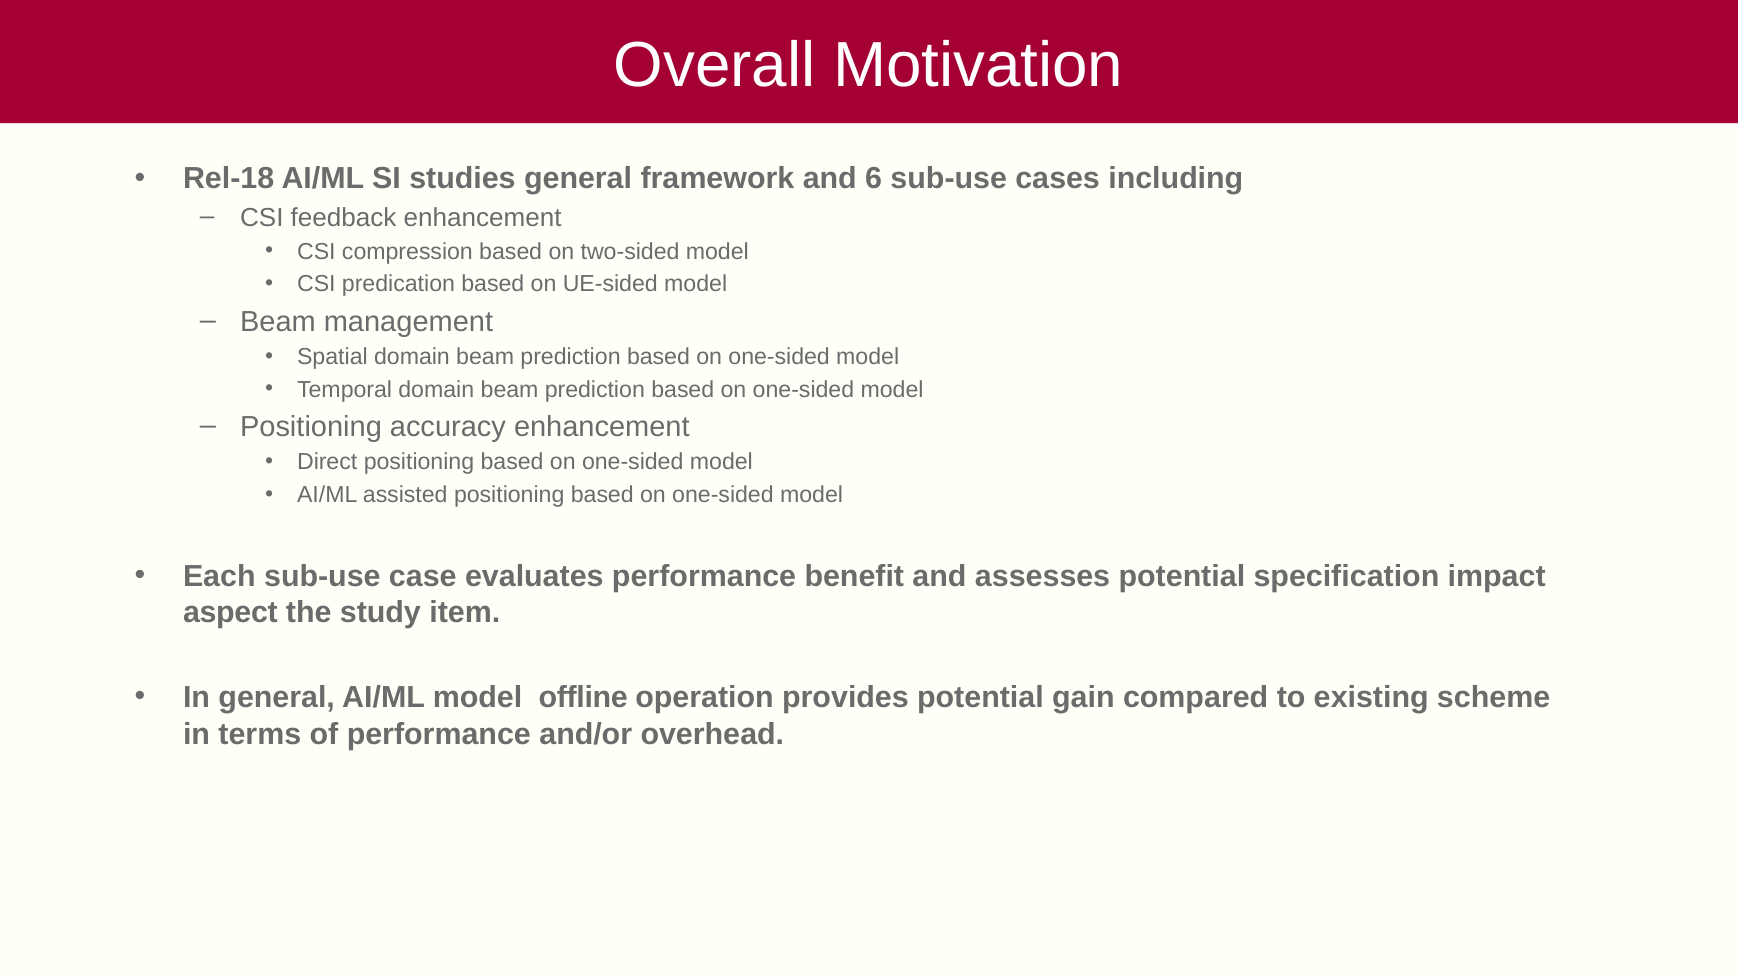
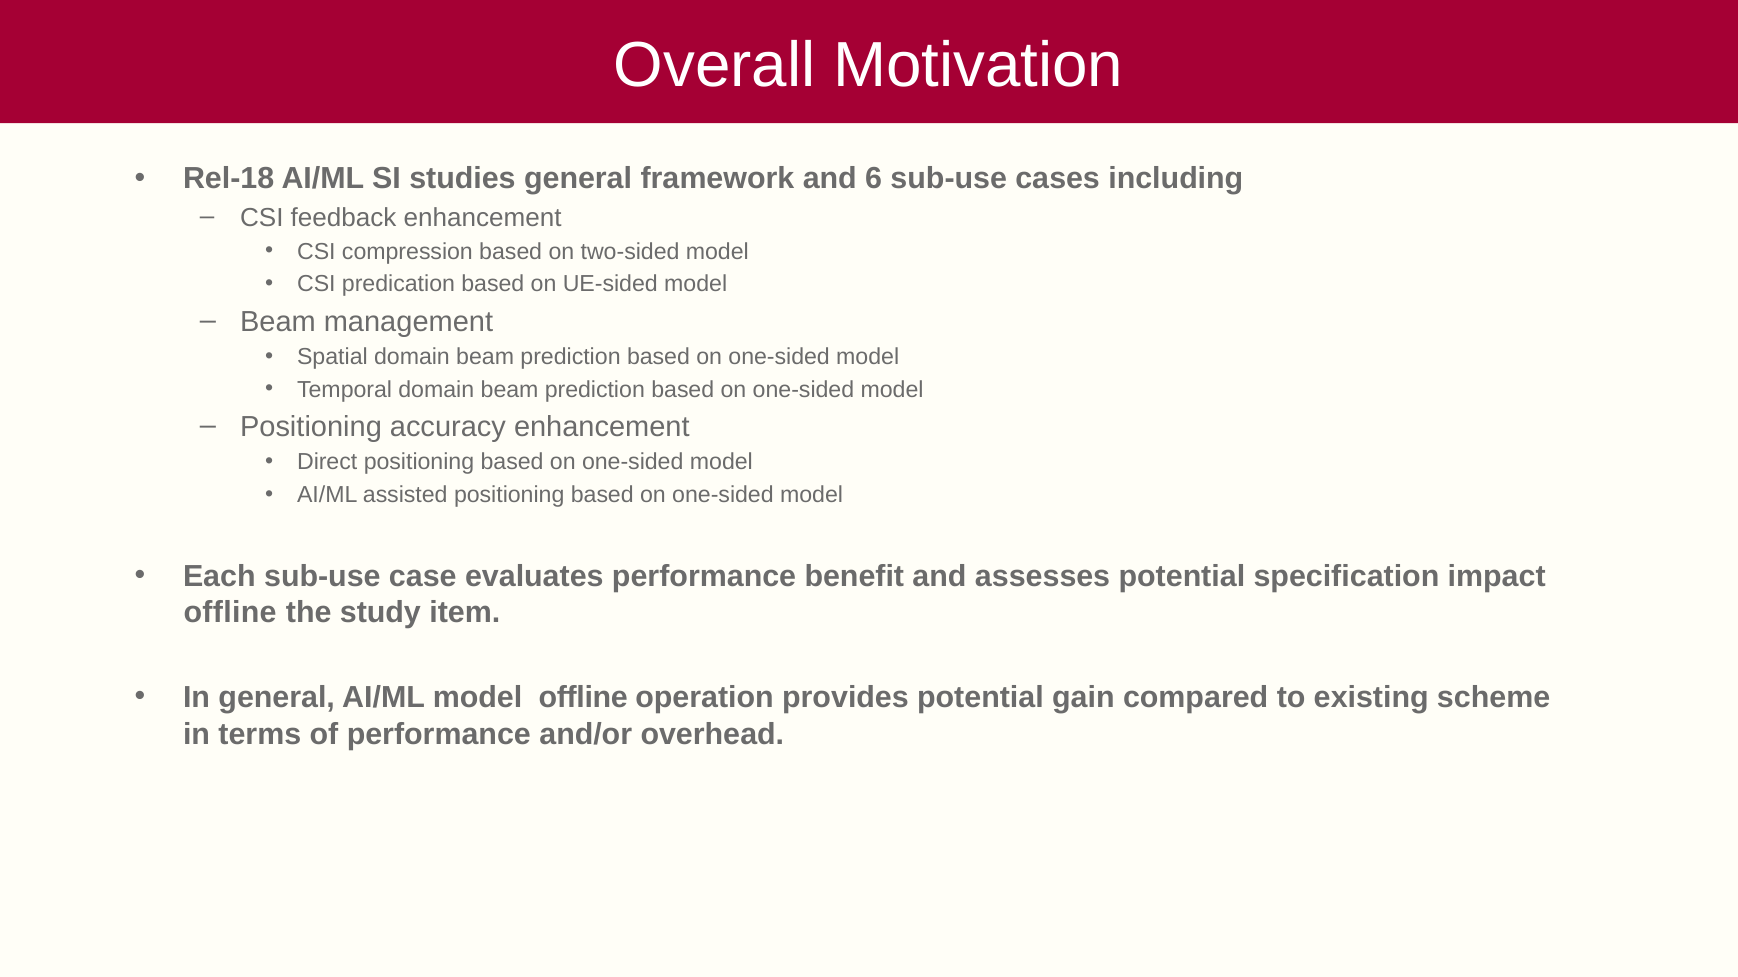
aspect at (230, 613): aspect -> offline
